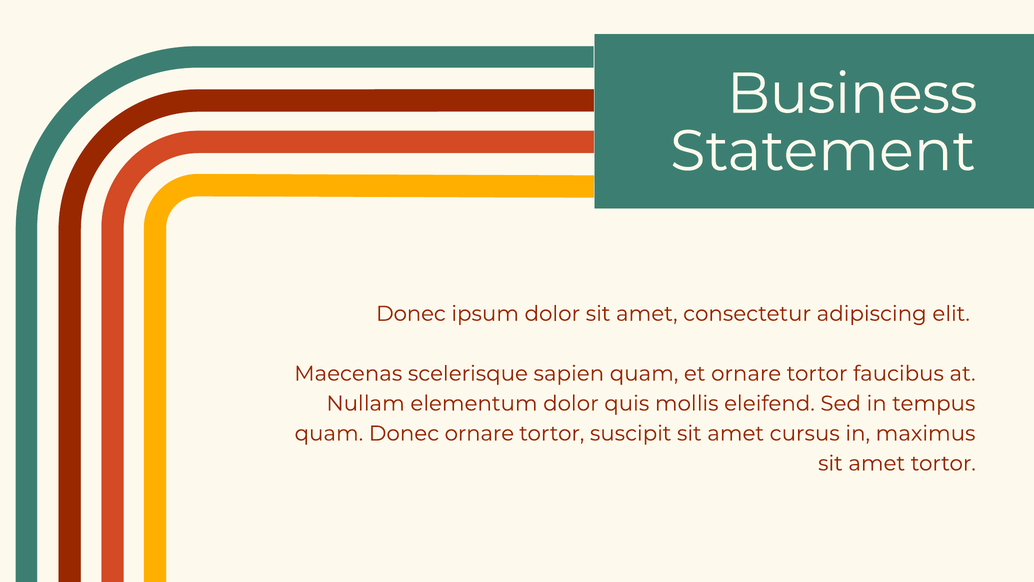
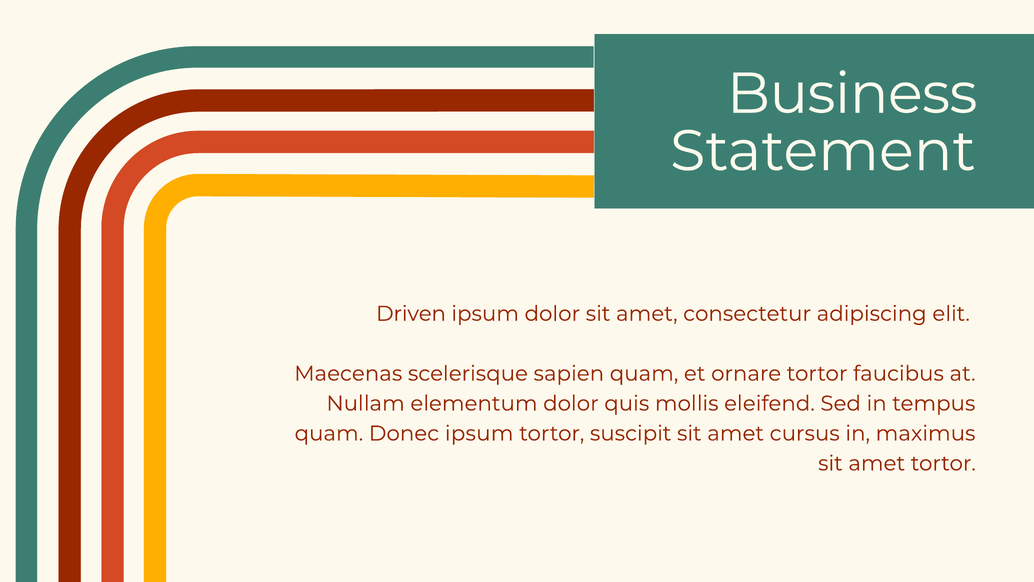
Donec at (411, 314): Donec -> Driven
Donec ornare: ornare -> ipsum
